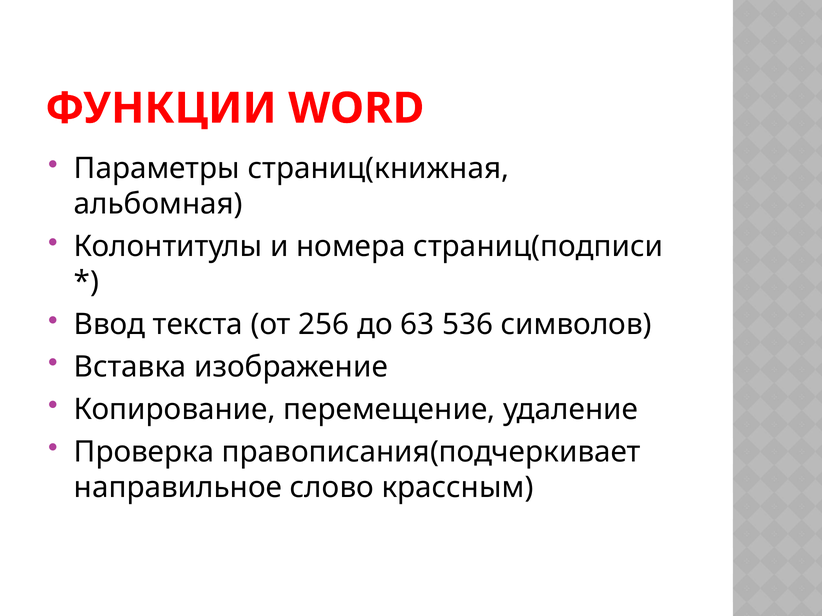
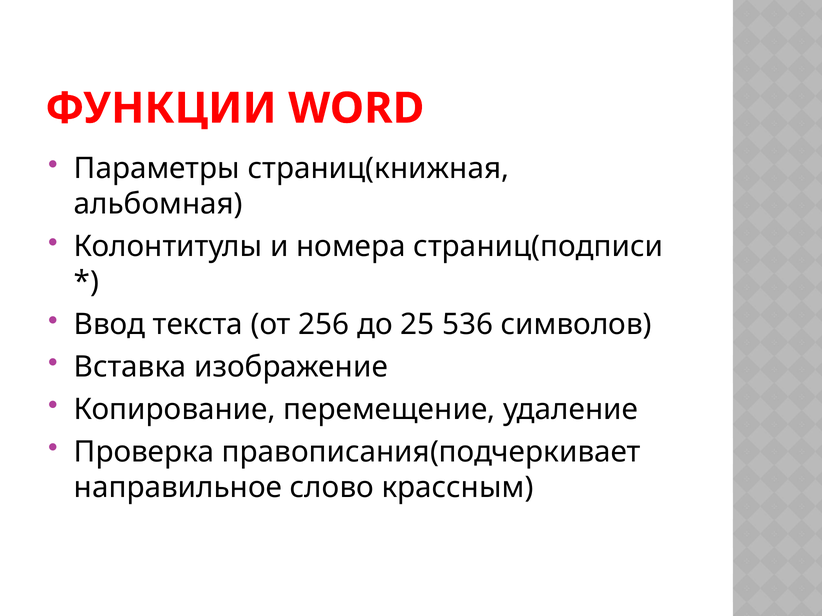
63: 63 -> 25
